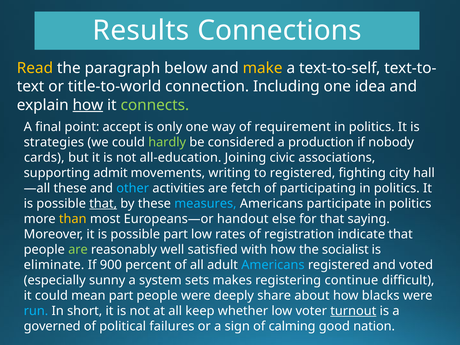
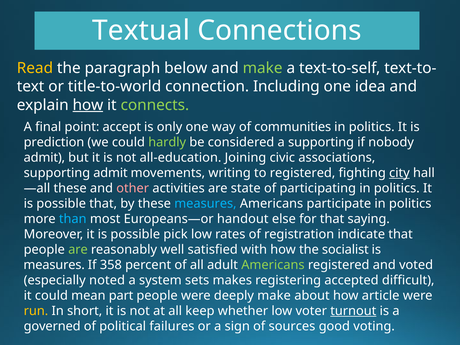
Results: Results -> Textual
make at (263, 68) colour: yellow -> light green
requirement: requirement -> communities
strategies: strategies -> prediction
a production: production -> supporting
cards at (44, 158): cards -> admit
city underline: none -> present
other colour: light blue -> pink
fetch: fetch -> state
that at (103, 204) underline: present -> none
than colour: yellow -> light blue
possible part: part -> pick
eliminate at (54, 265): eliminate -> measures
900: 900 -> 358
Americans at (273, 265) colour: light blue -> light green
sunny: sunny -> noted
continue: continue -> accepted
deeply share: share -> make
blacks: blacks -> article
run colour: light blue -> yellow
calming: calming -> sources
nation: nation -> voting
